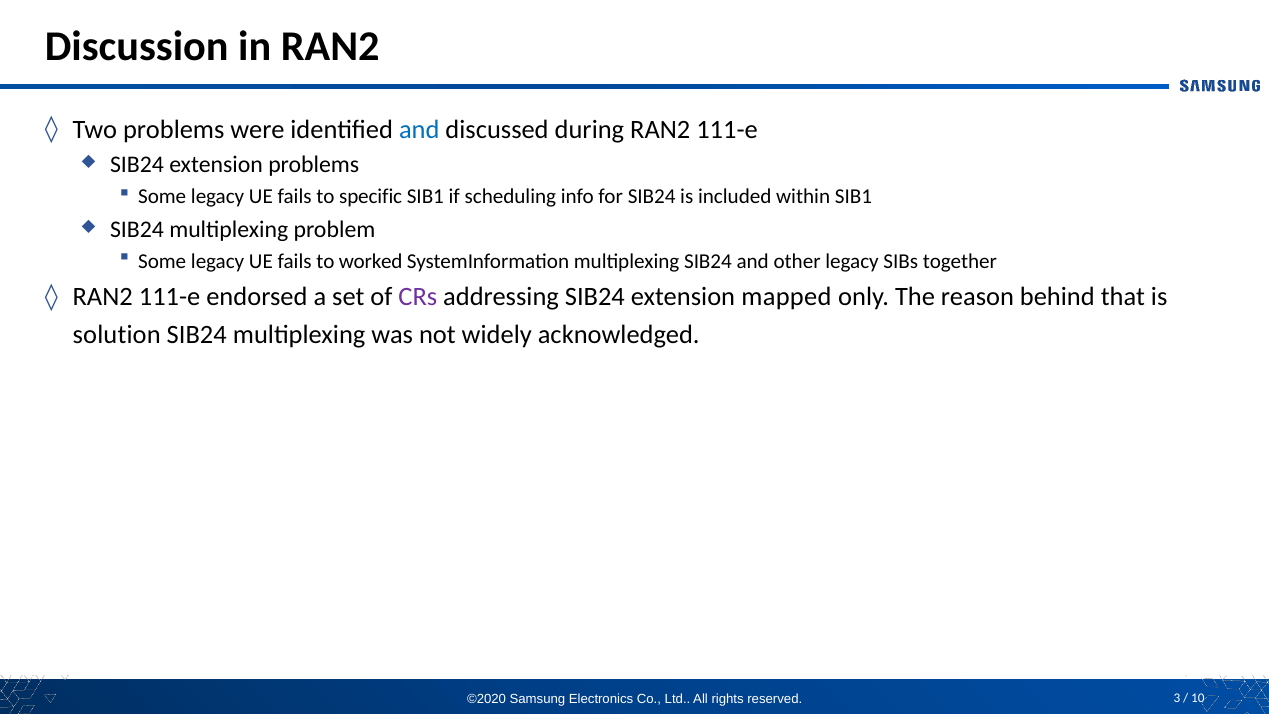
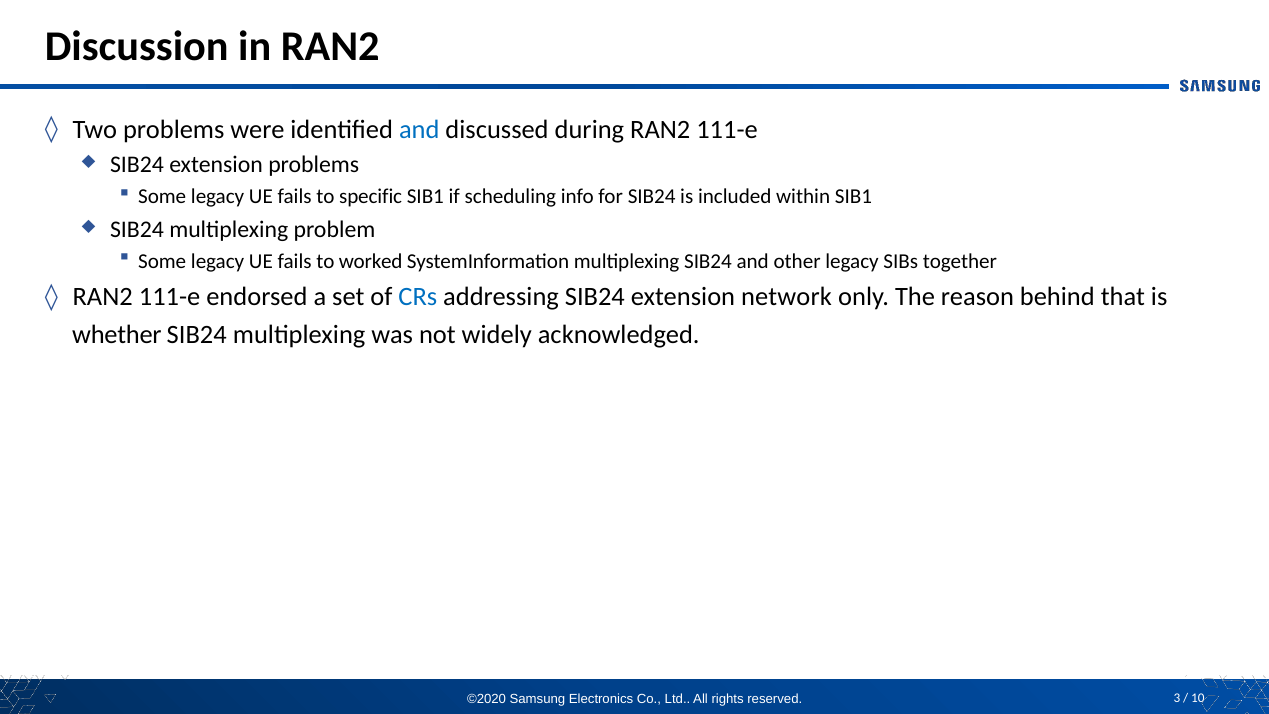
CRs colour: purple -> blue
mapped: mapped -> network
solution: solution -> whether
